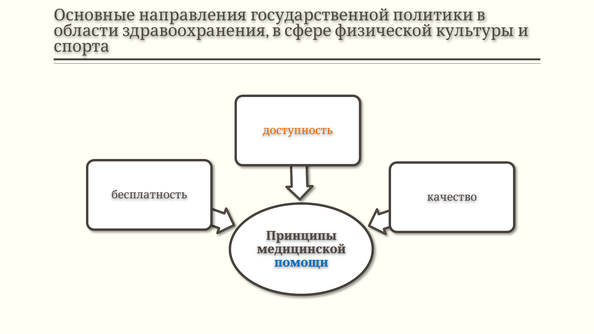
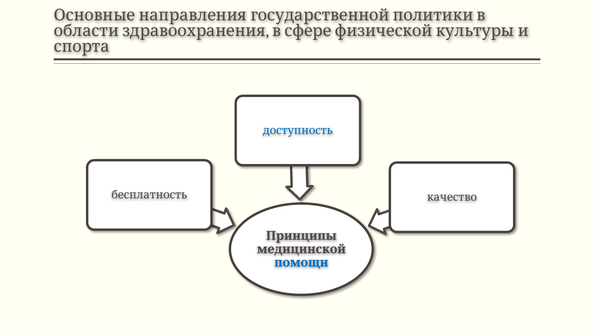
доступность colour: orange -> blue
